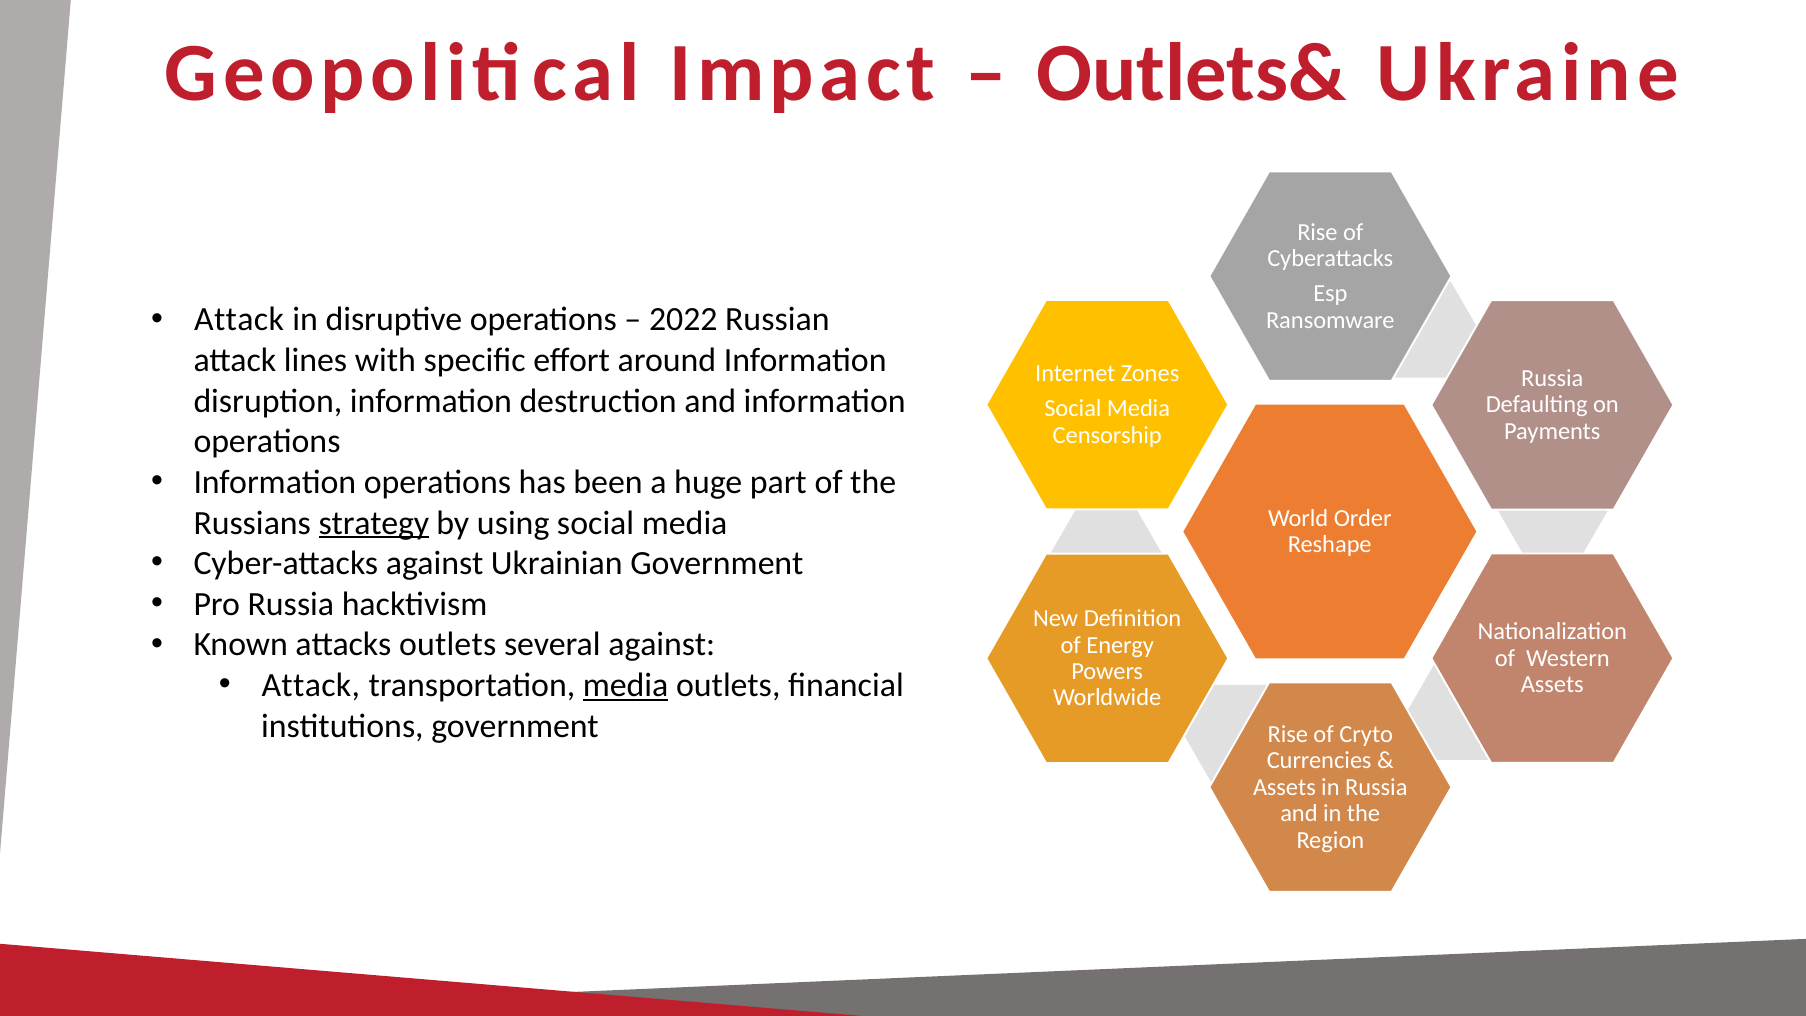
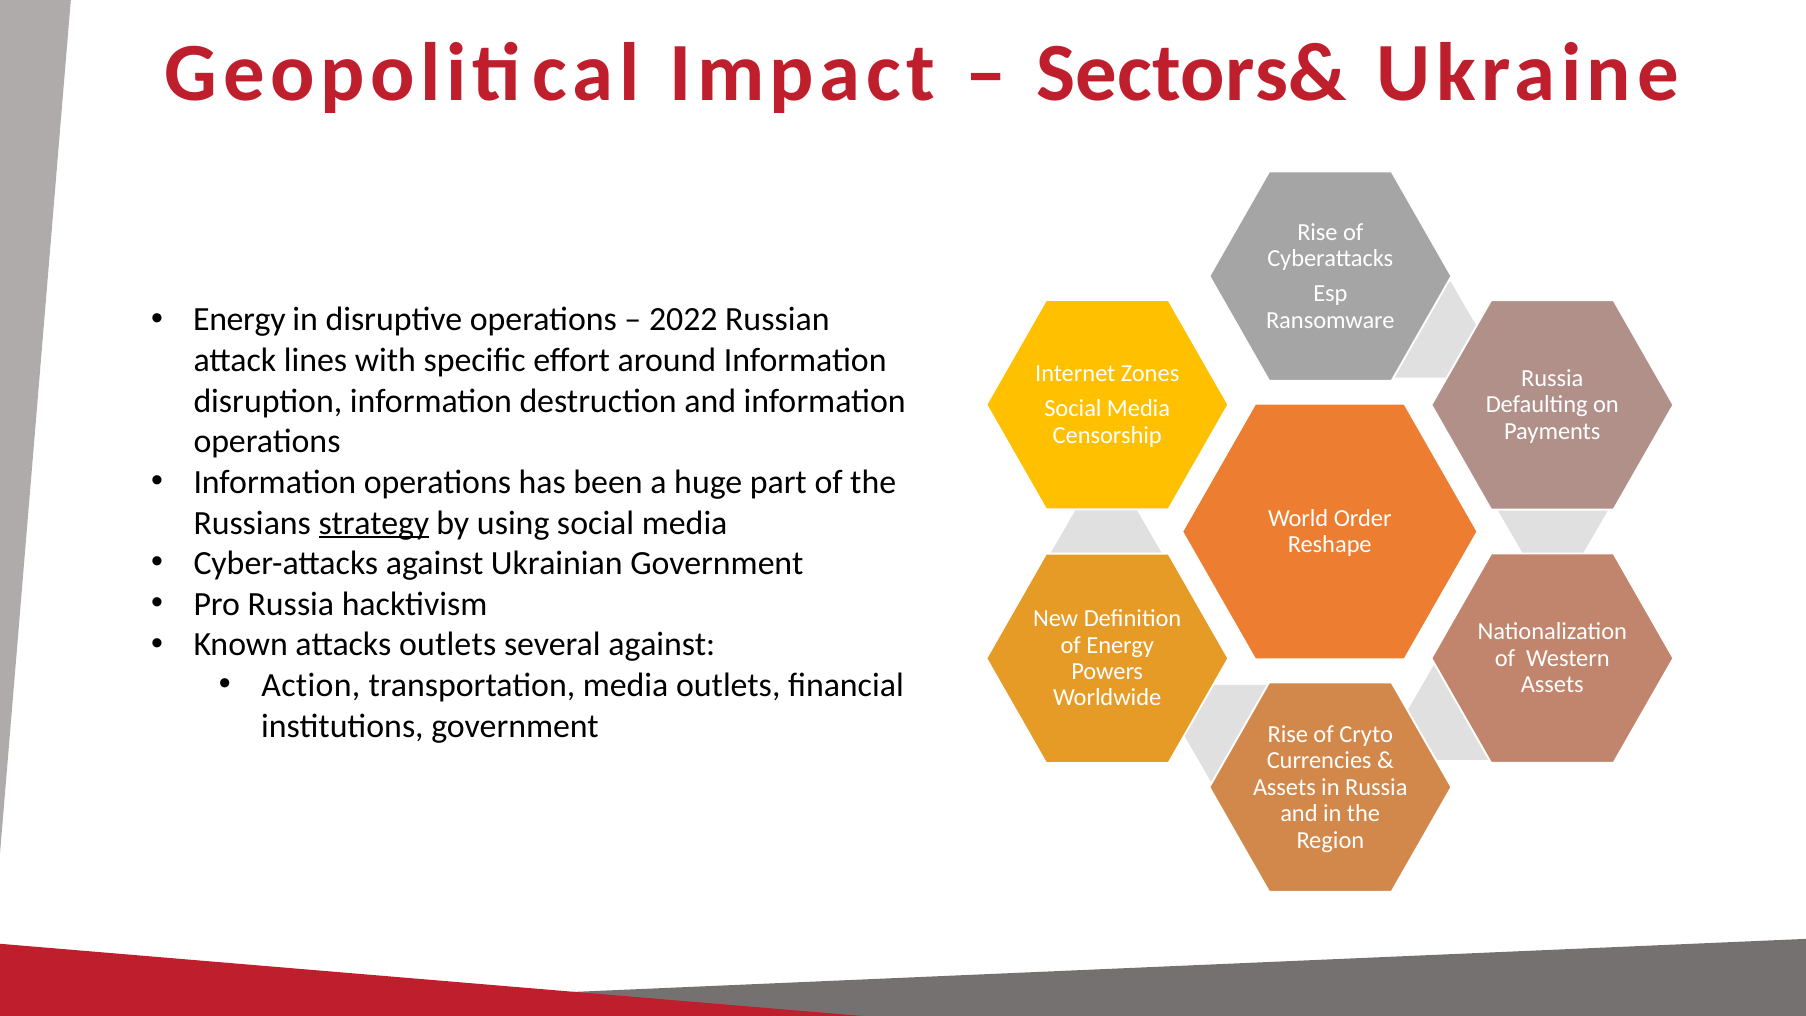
Outlets&: Outlets& -> Sectors&
Attack at (239, 320): Attack -> Energy
Attack at (311, 685): Attack -> Action
media at (626, 685) underline: present -> none
